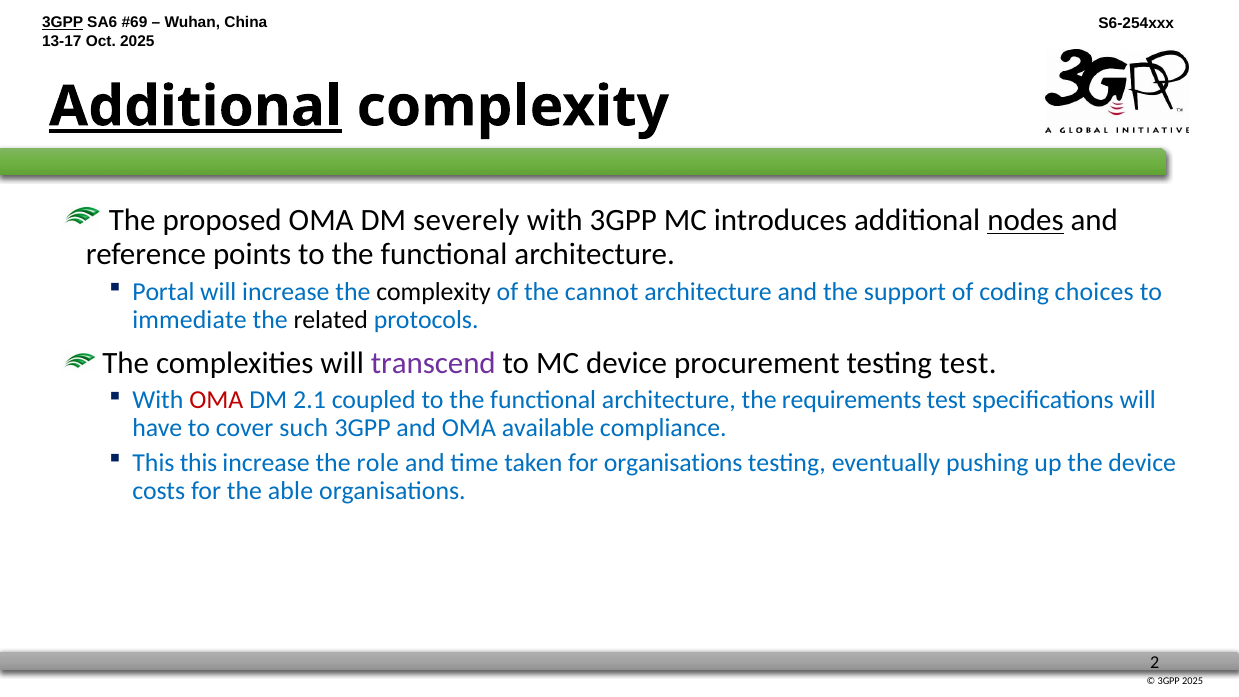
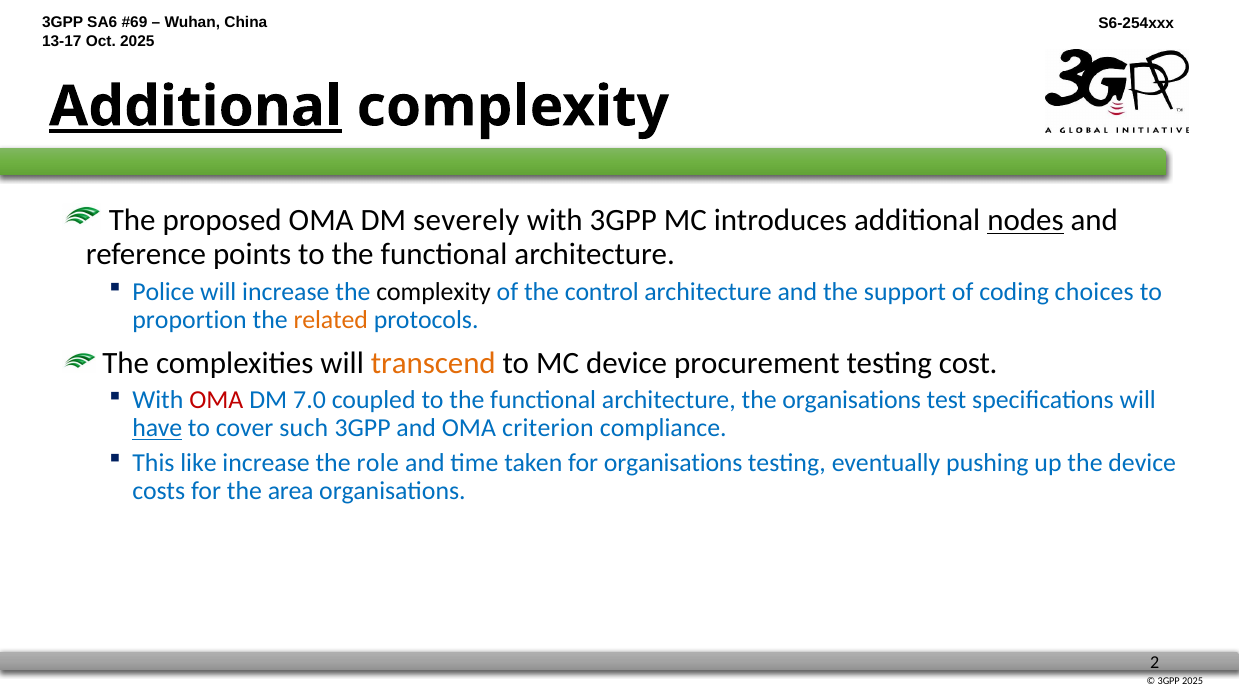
3GPP at (63, 22) underline: present -> none
Portal: Portal -> Police
cannot: cannot -> control
immediate: immediate -> proportion
related colour: black -> orange
transcend colour: purple -> orange
testing test: test -> cost
2.1: 2.1 -> 7.0
the requirements: requirements -> organisations
have underline: none -> present
available: available -> criterion
This this: this -> like
able: able -> area
